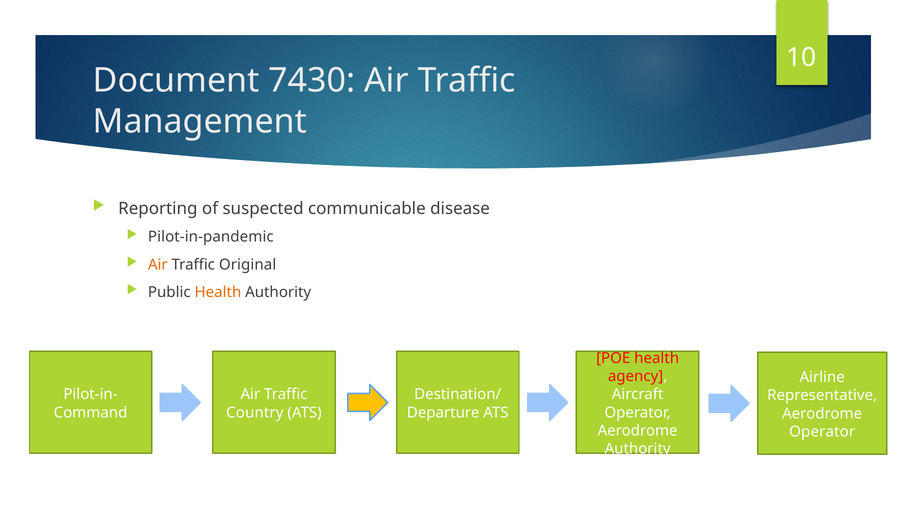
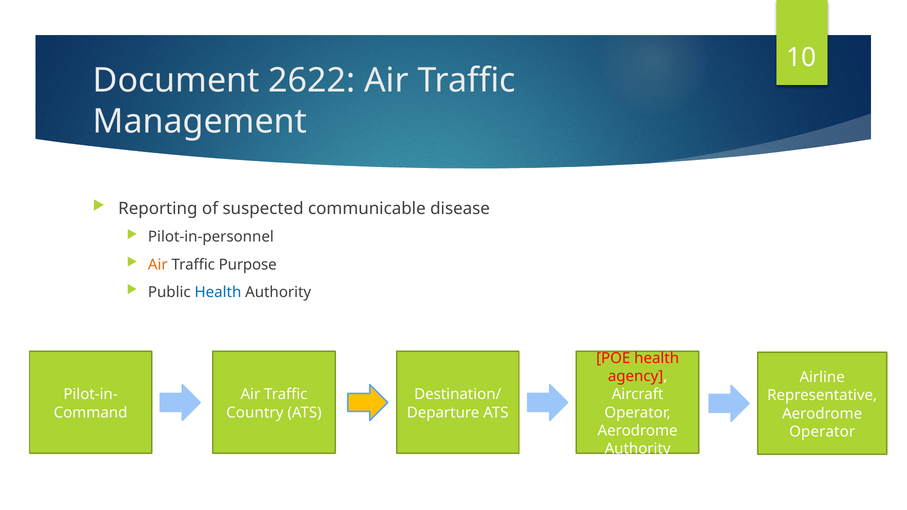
7430: 7430 -> 2622
Pilot-in-pandemic: Pilot-in-pandemic -> Pilot-in-personnel
Original: Original -> Purpose
Health at (218, 292) colour: orange -> blue
